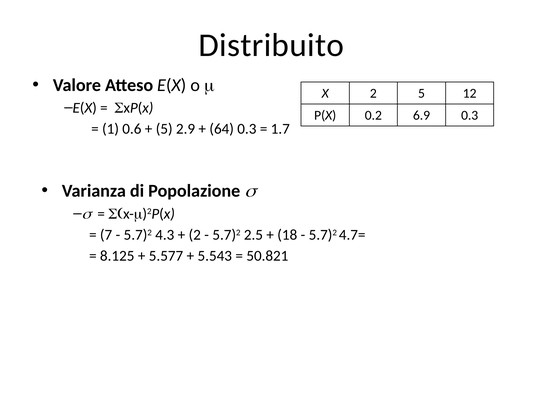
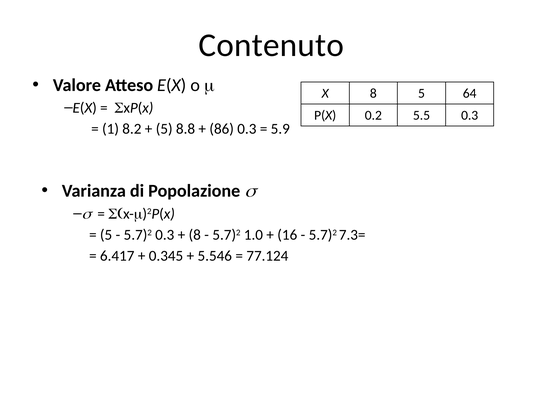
Distribuito: Distribuito -> Contenuto
X 2: 2 -> 8
12: 12 -> 64
6.9: 6.9 -> 5.5
0.6: 0.6 -> 8.2
2.9: 2.9 -> 8.8
64: 64 -> 86
1.7: 1.7 -> 5.9
7 at (106, 235): 7 -> 5
5.7)2 4.3: 4.3 -> 0.3
2 at (195, 235): 2 -> 8
2.5: 2.5 -> 1.0
18: 18 -> 16
4.7=: 4.7= -> 7.3=
8.125: 8.125 -> 6.417
5.577: 5.577 -> 0.345
5.543: 5.543 -> 5.546
50.821: 50.821 -> 77.124
